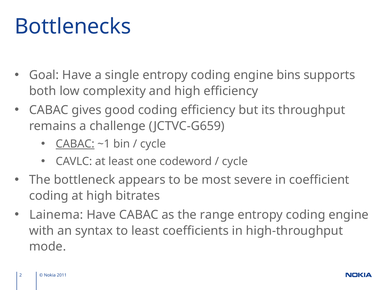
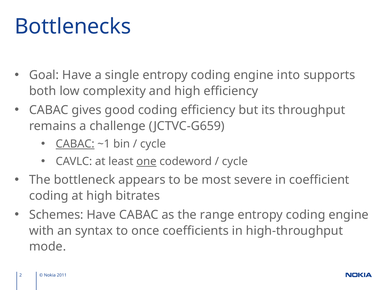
bins: bins -> into
one underline: none -> present
Lainema: Lainema -> Schemes
to least: least -> once
